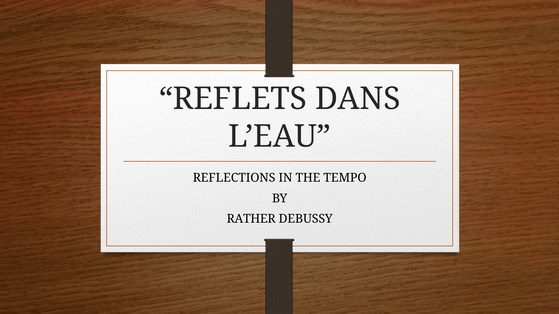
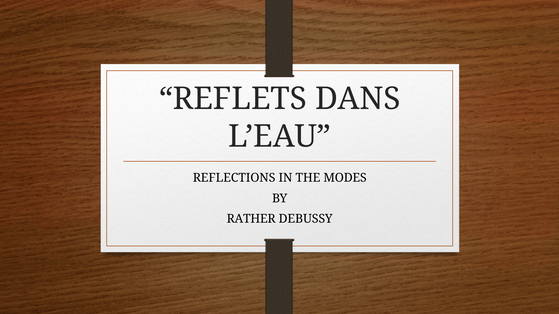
TEMPO: TEMPO -> MODES
